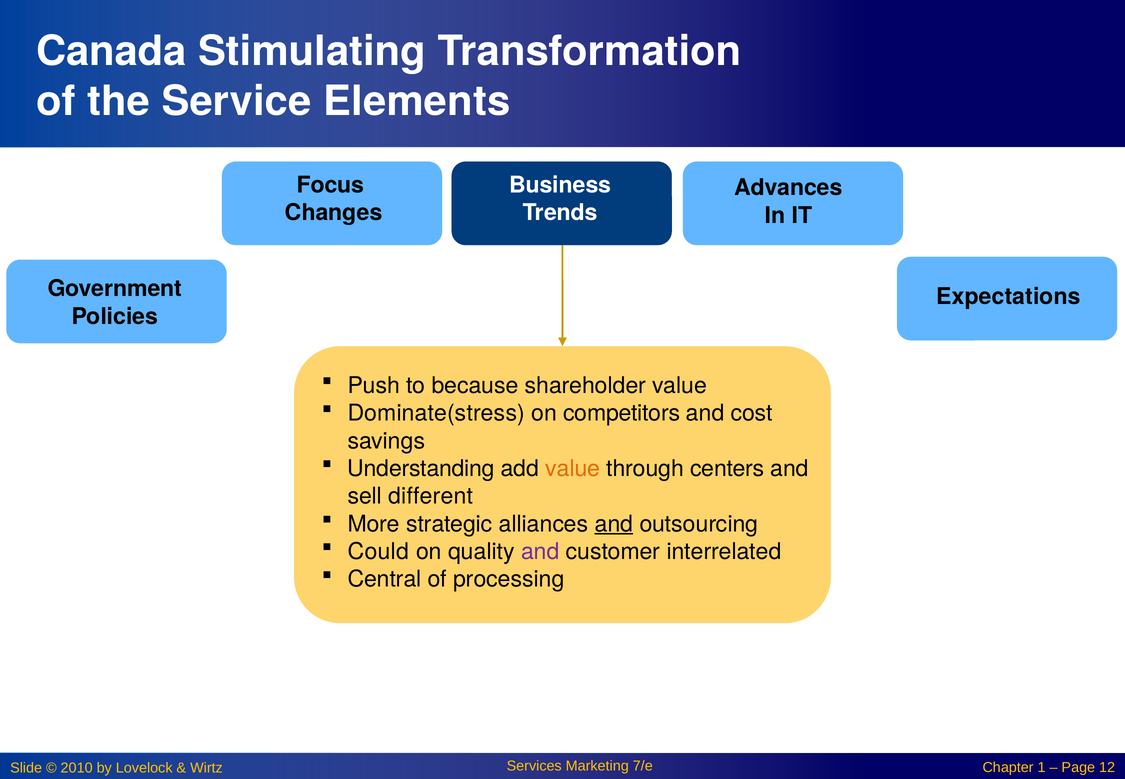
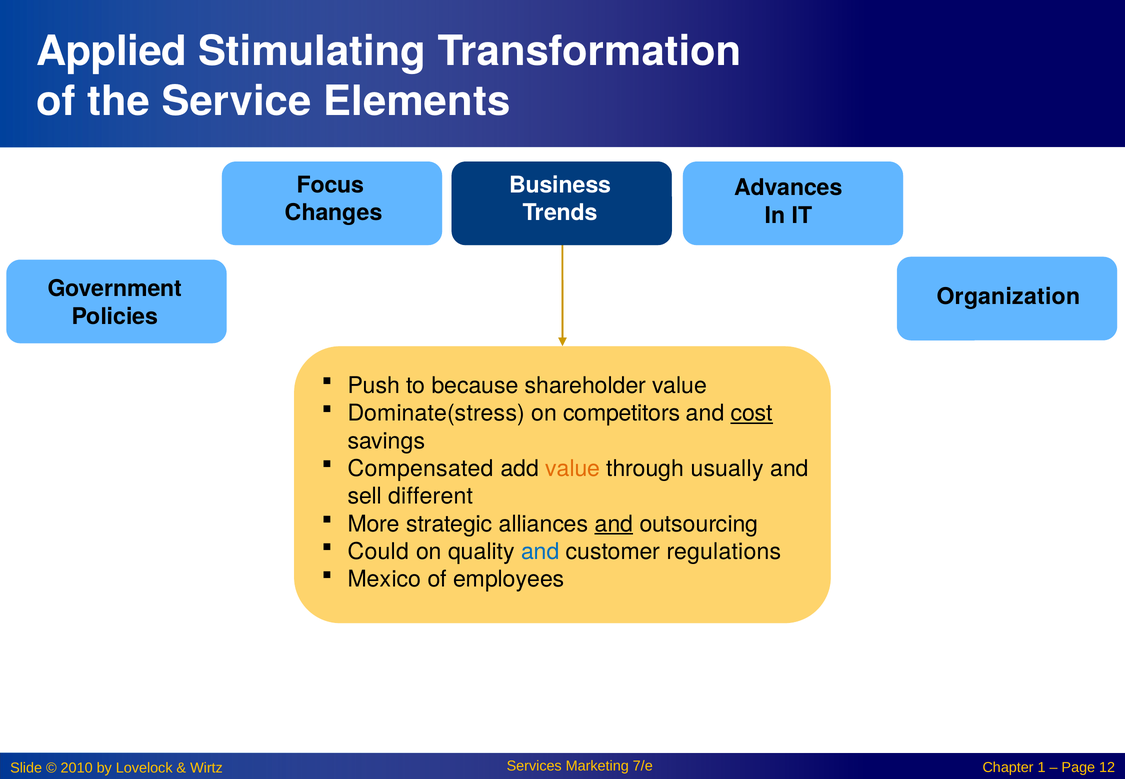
Canada: Canada -> Applied
Expectations: Expectations -> Organization
cost underline: none -> present
Understanding: Understanding -> Compensated
centers: centers -> usually
and at (540, 552) colour: purple -> blue
interrelated: interrelated -> regulations
Central: Central -> Mexico
processing: processing -> employees
